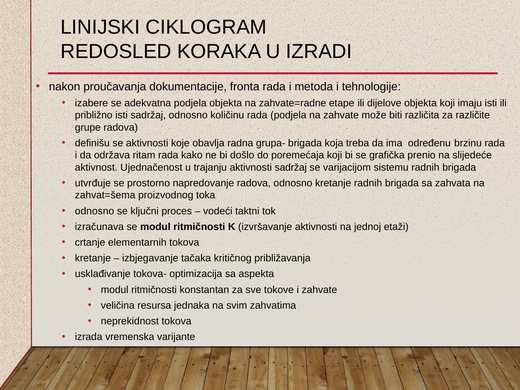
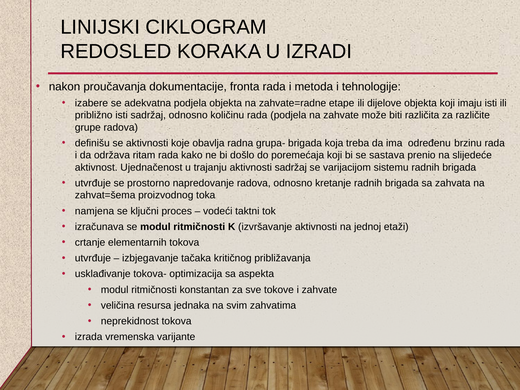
grafička: grafička -> sastava
odnosno at (95, 211): odnosno -> namjena
kretanje at (93, 258): kretanje -> utvrđuje
